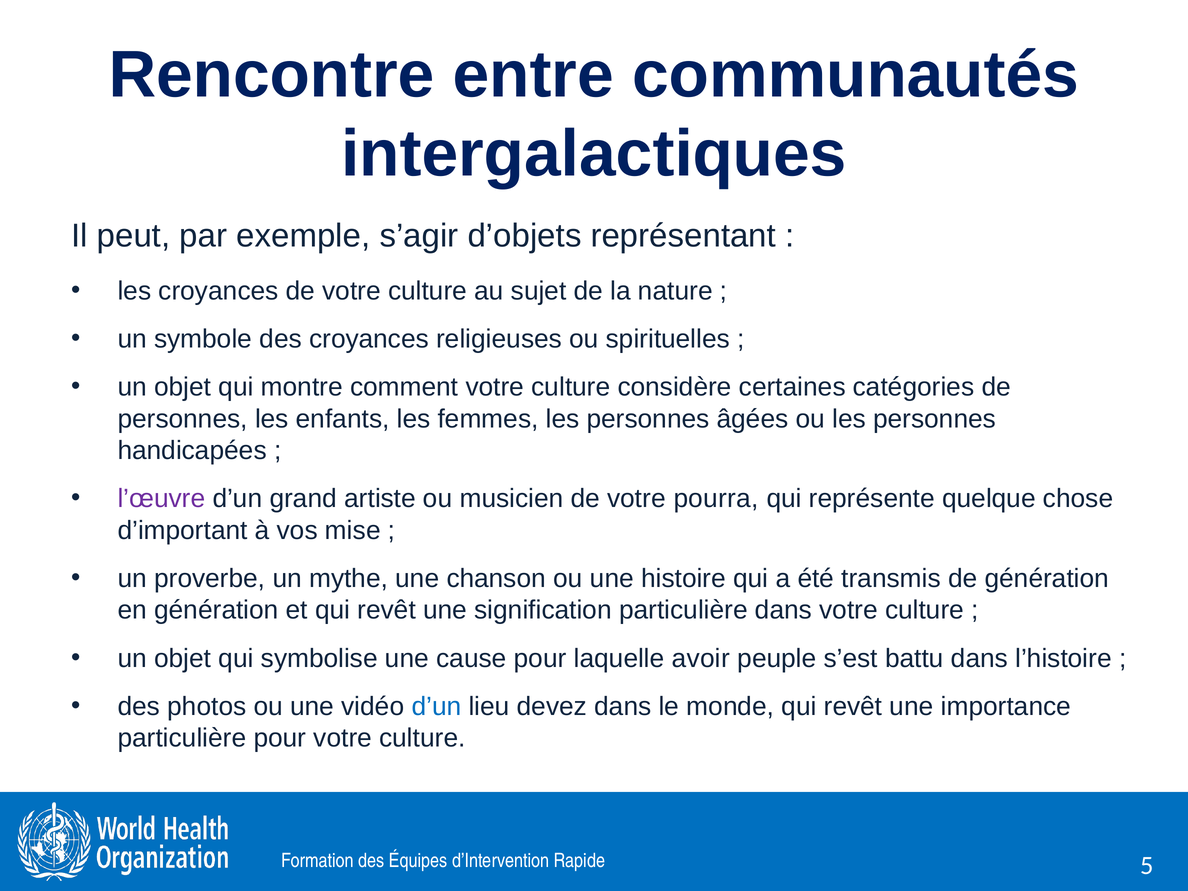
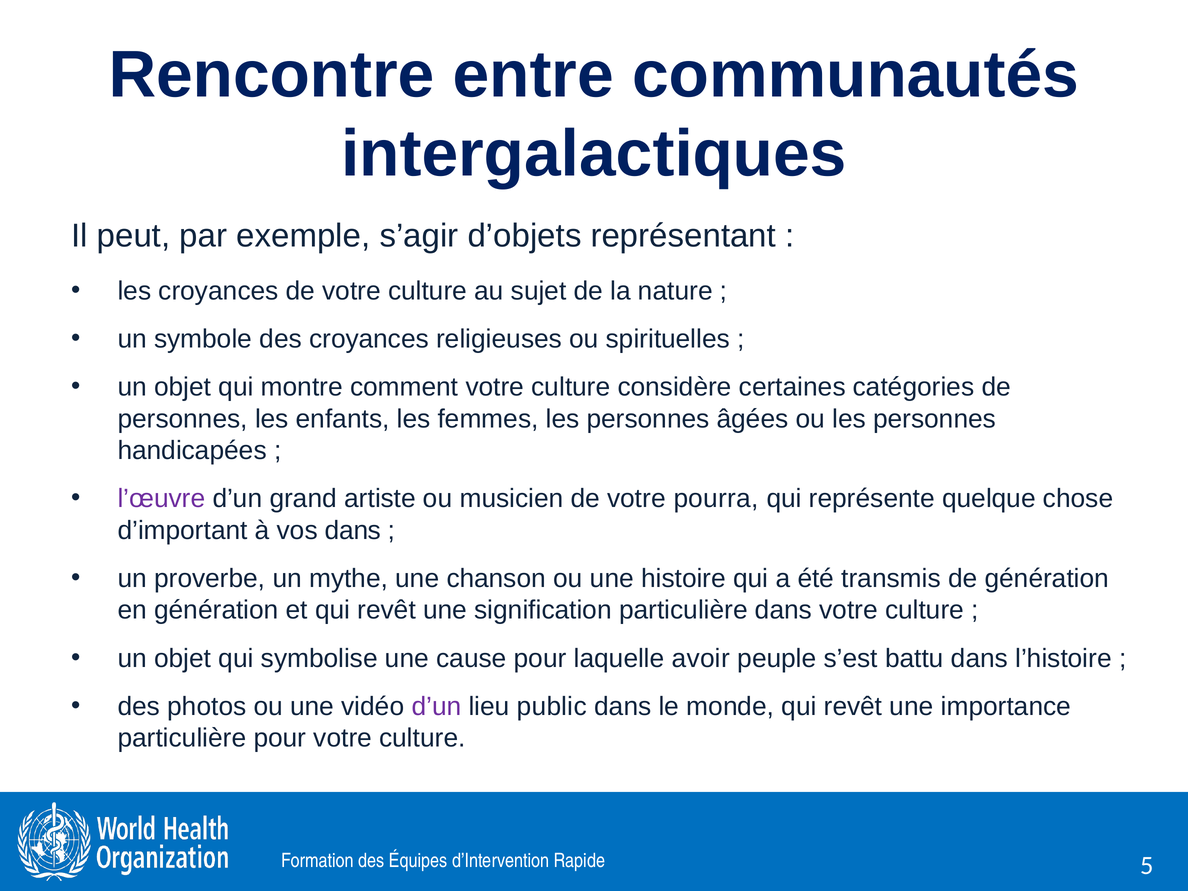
vos mise: mise -> dans
d’un at (436, 707) colour: blue -> purple
devez: devez -> public
